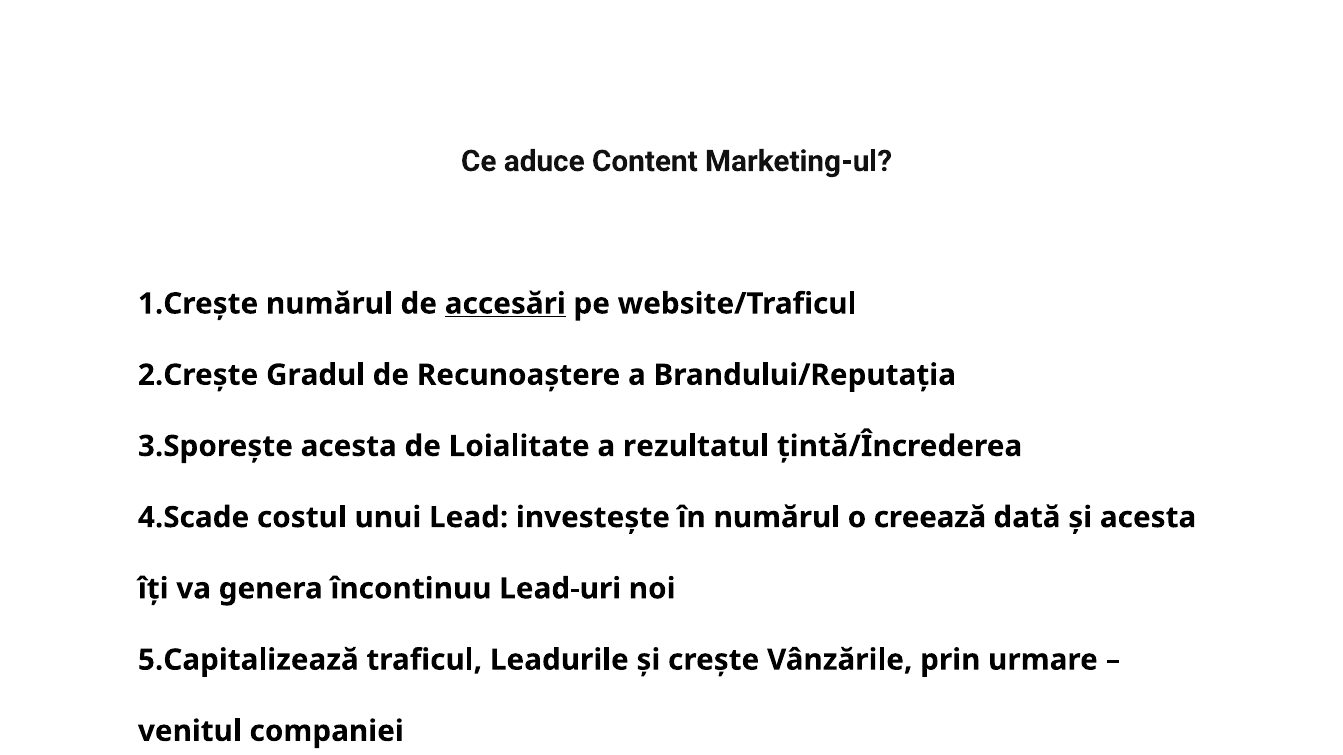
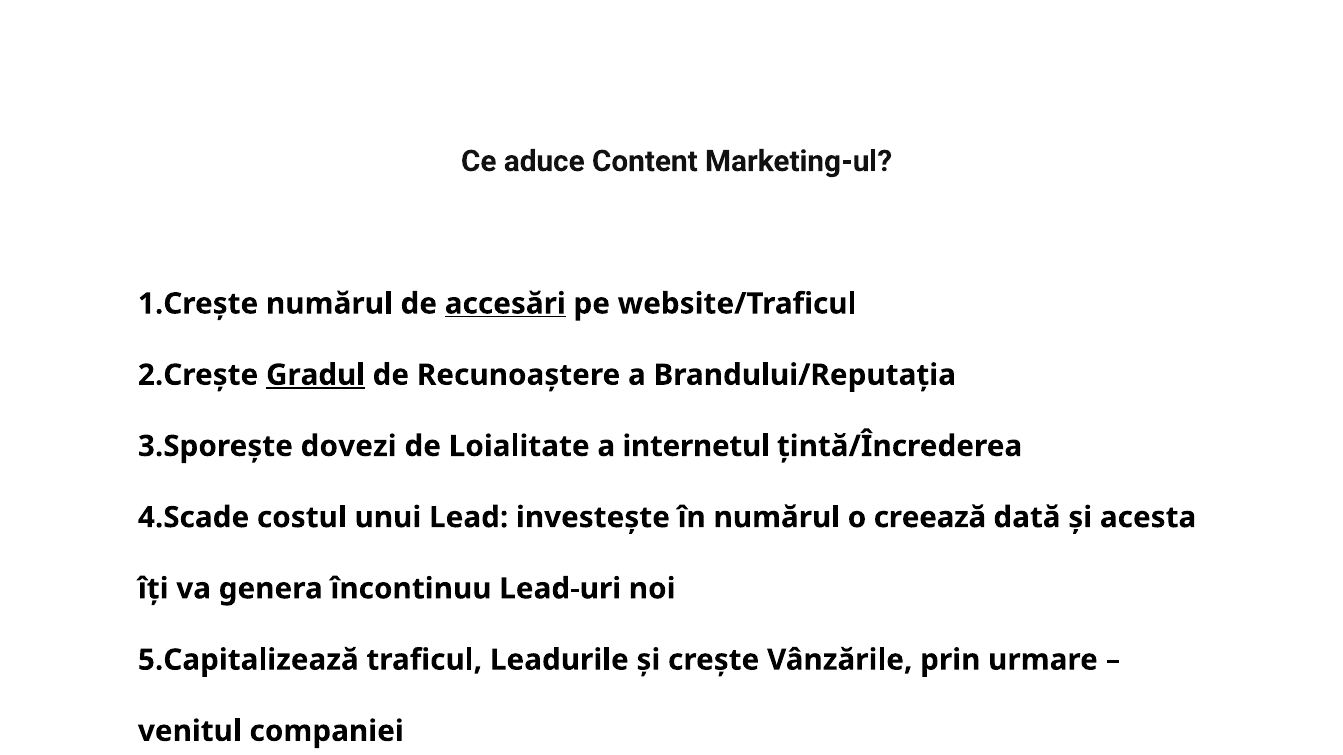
Gradul underline: none -> present
acesta at (349, 447): acesta -> dovezi
rezultatul: rezultatul -> internetul
